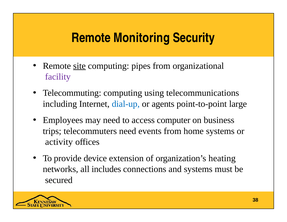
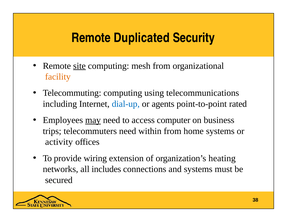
Monitoring: Monitoring -> Duplicated
pipes: pipes -> mesh
facility colour: purple -> orange
large: large -> rated
may underline: none -> present
events: events -> within
device: device -> wiring
